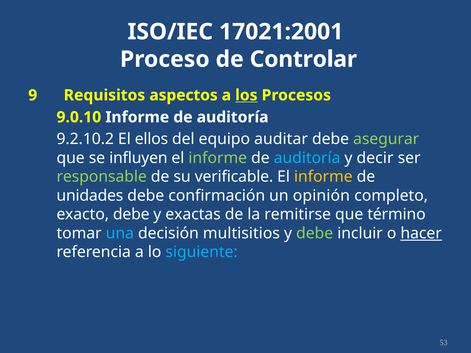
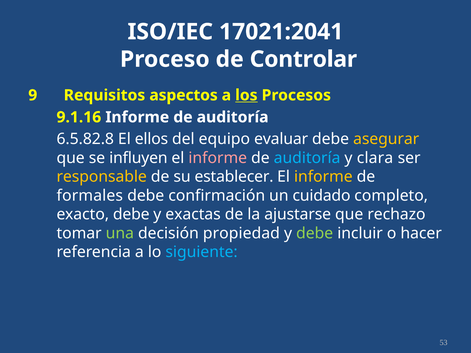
17021:2001: 17021:2001 -> 17021:2041
9.0.10: 9.0.10 -> 9.1.16
9.2.10.2: 9.2.10.2 -> 6.5.82.8
auditar: auditar -> evaluar
asegurar colour: light green -> yellow
informe at (218, 158) colour: light green -> pink
decir: decir -> clara
responsable colour: light green -> yellow
verificable: verificable -> establecer
unidades: unidades -> formales
opinión: opinión -> cuidado
remitirse: remitirse -> ajustarse
término: término -> rechazo
una colour: light blue -> light green
multisitios: multisitios -> propiedad
hacer underline: present -> none
